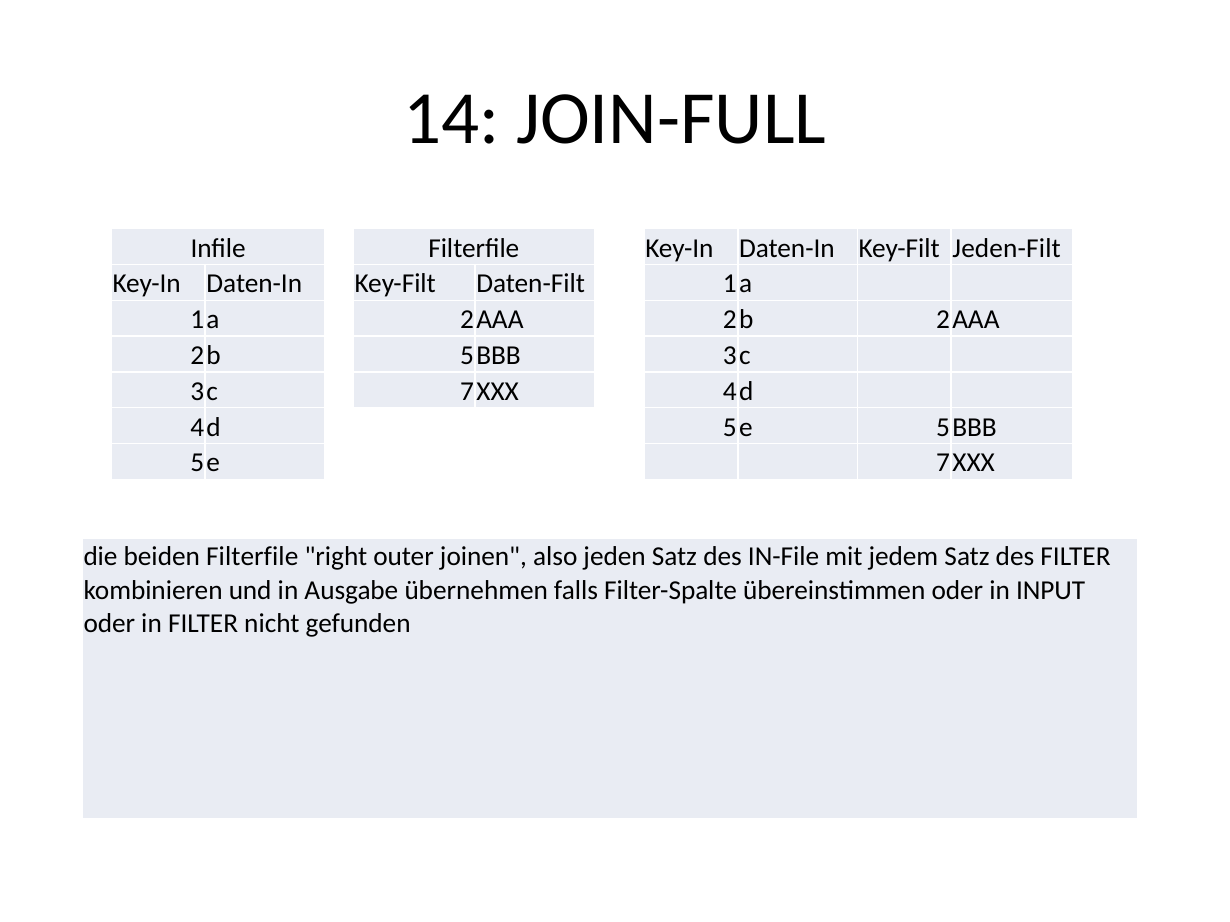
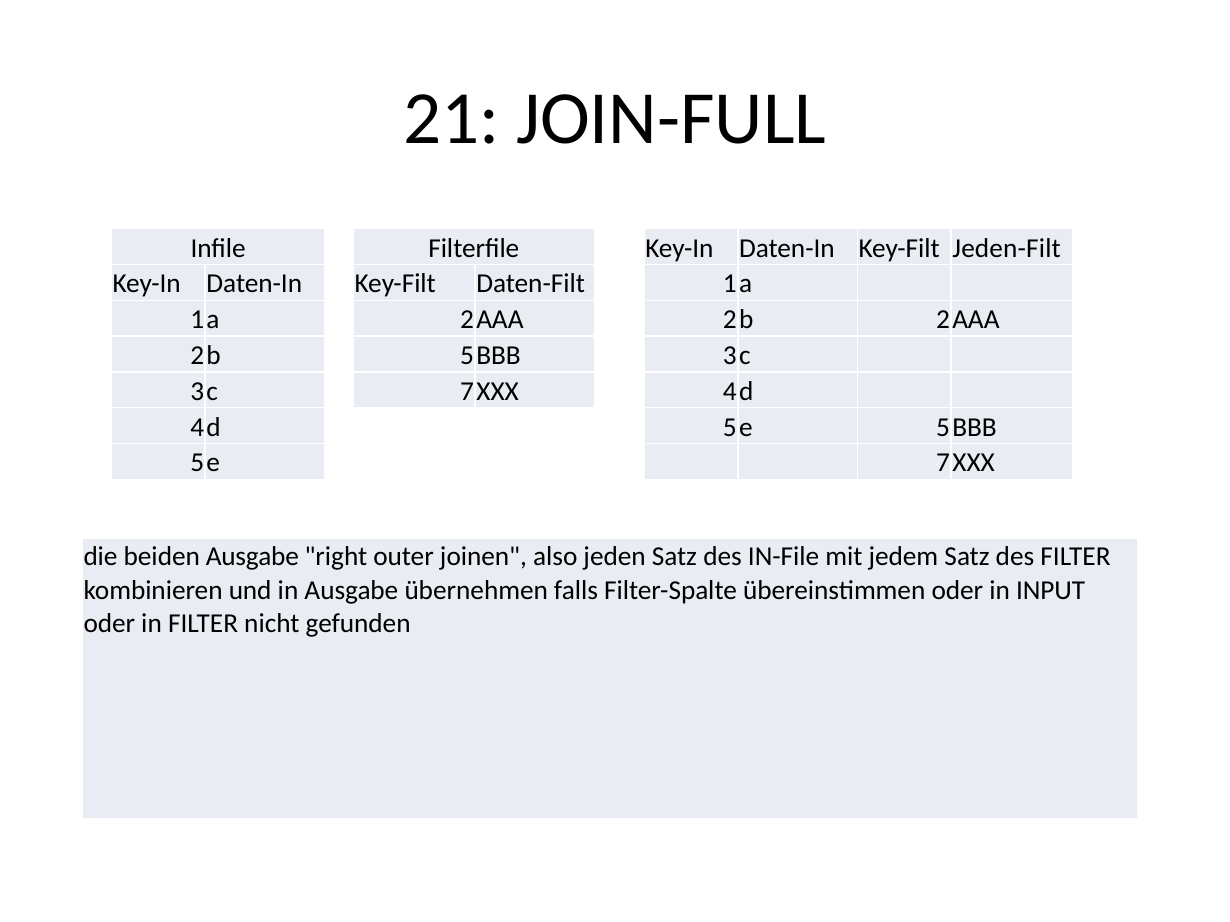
14: 14 -> 21
beiden Filterfile: Filterfile -> Ausgabe
